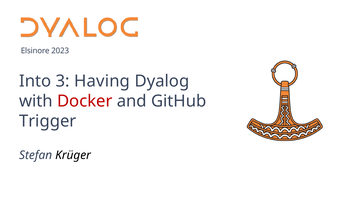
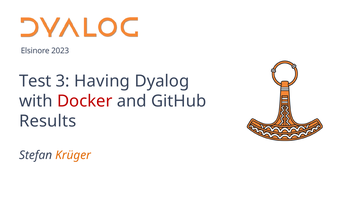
Into: Into -> Test
Trigger: Trigger -> Results
Krüger colour: black -> orange
